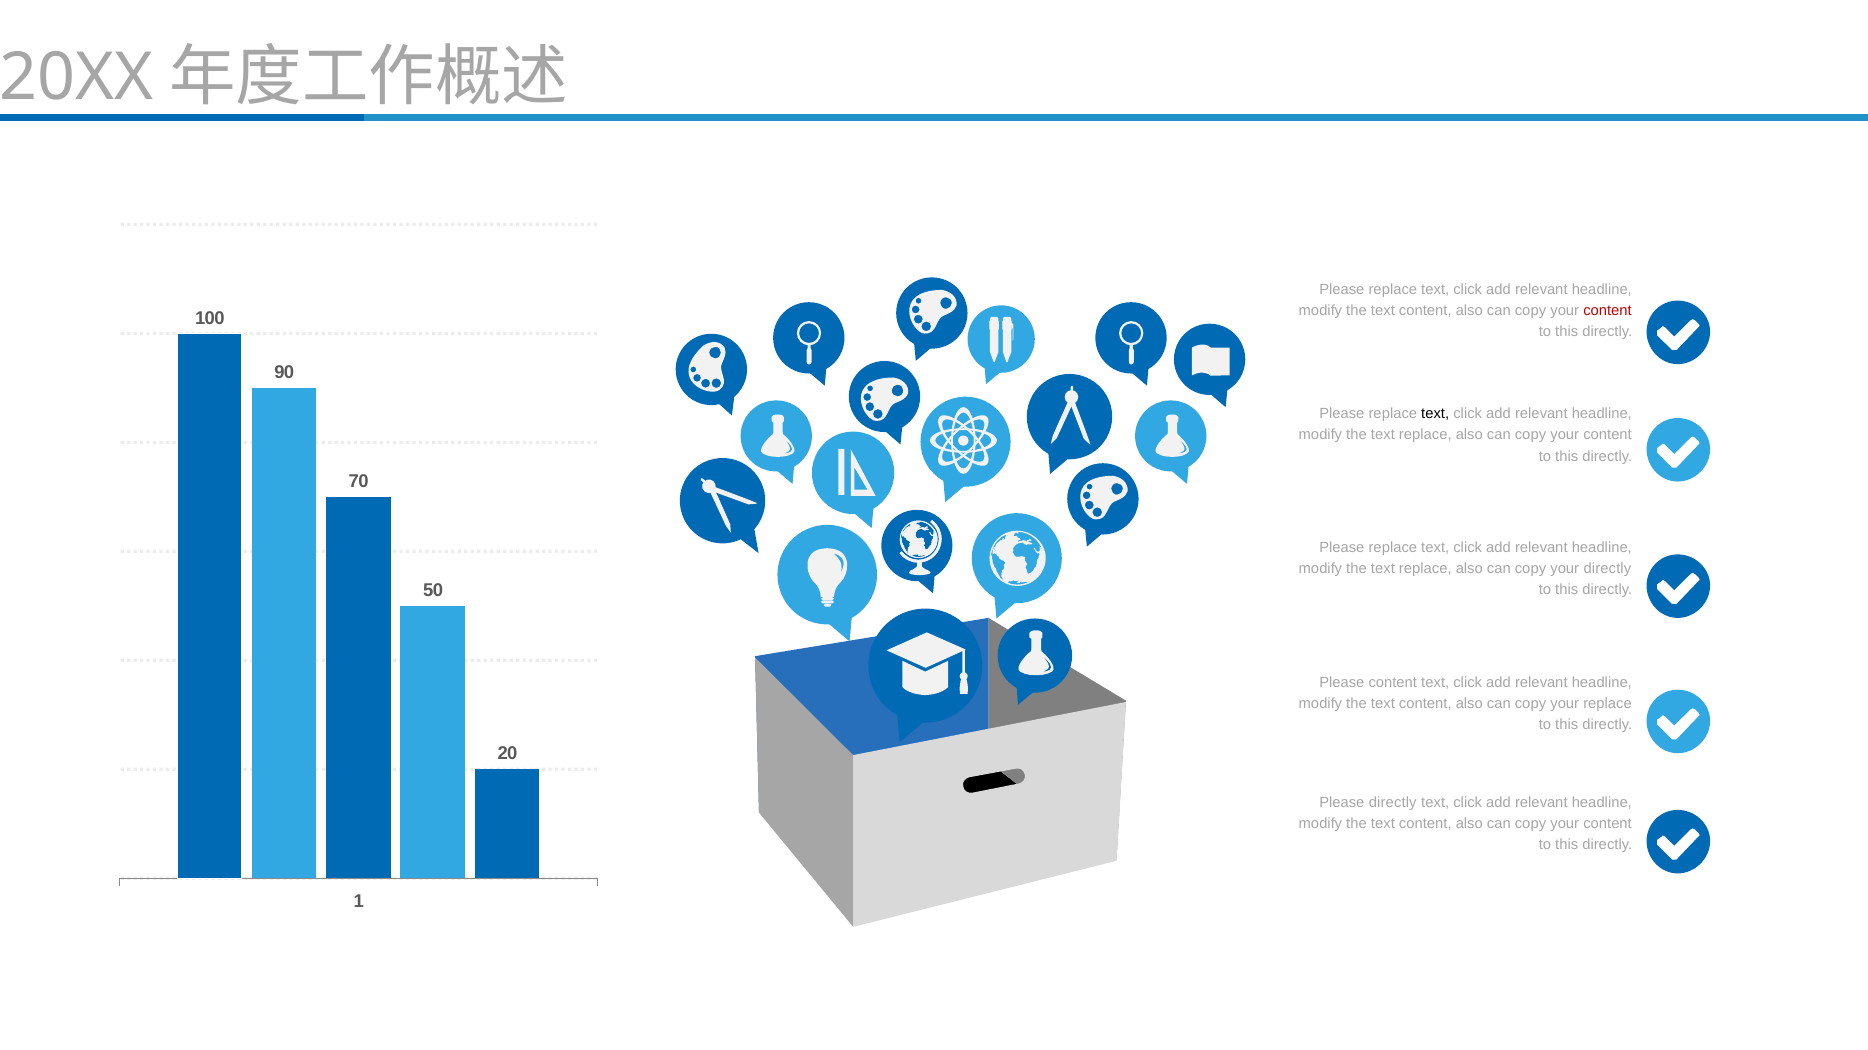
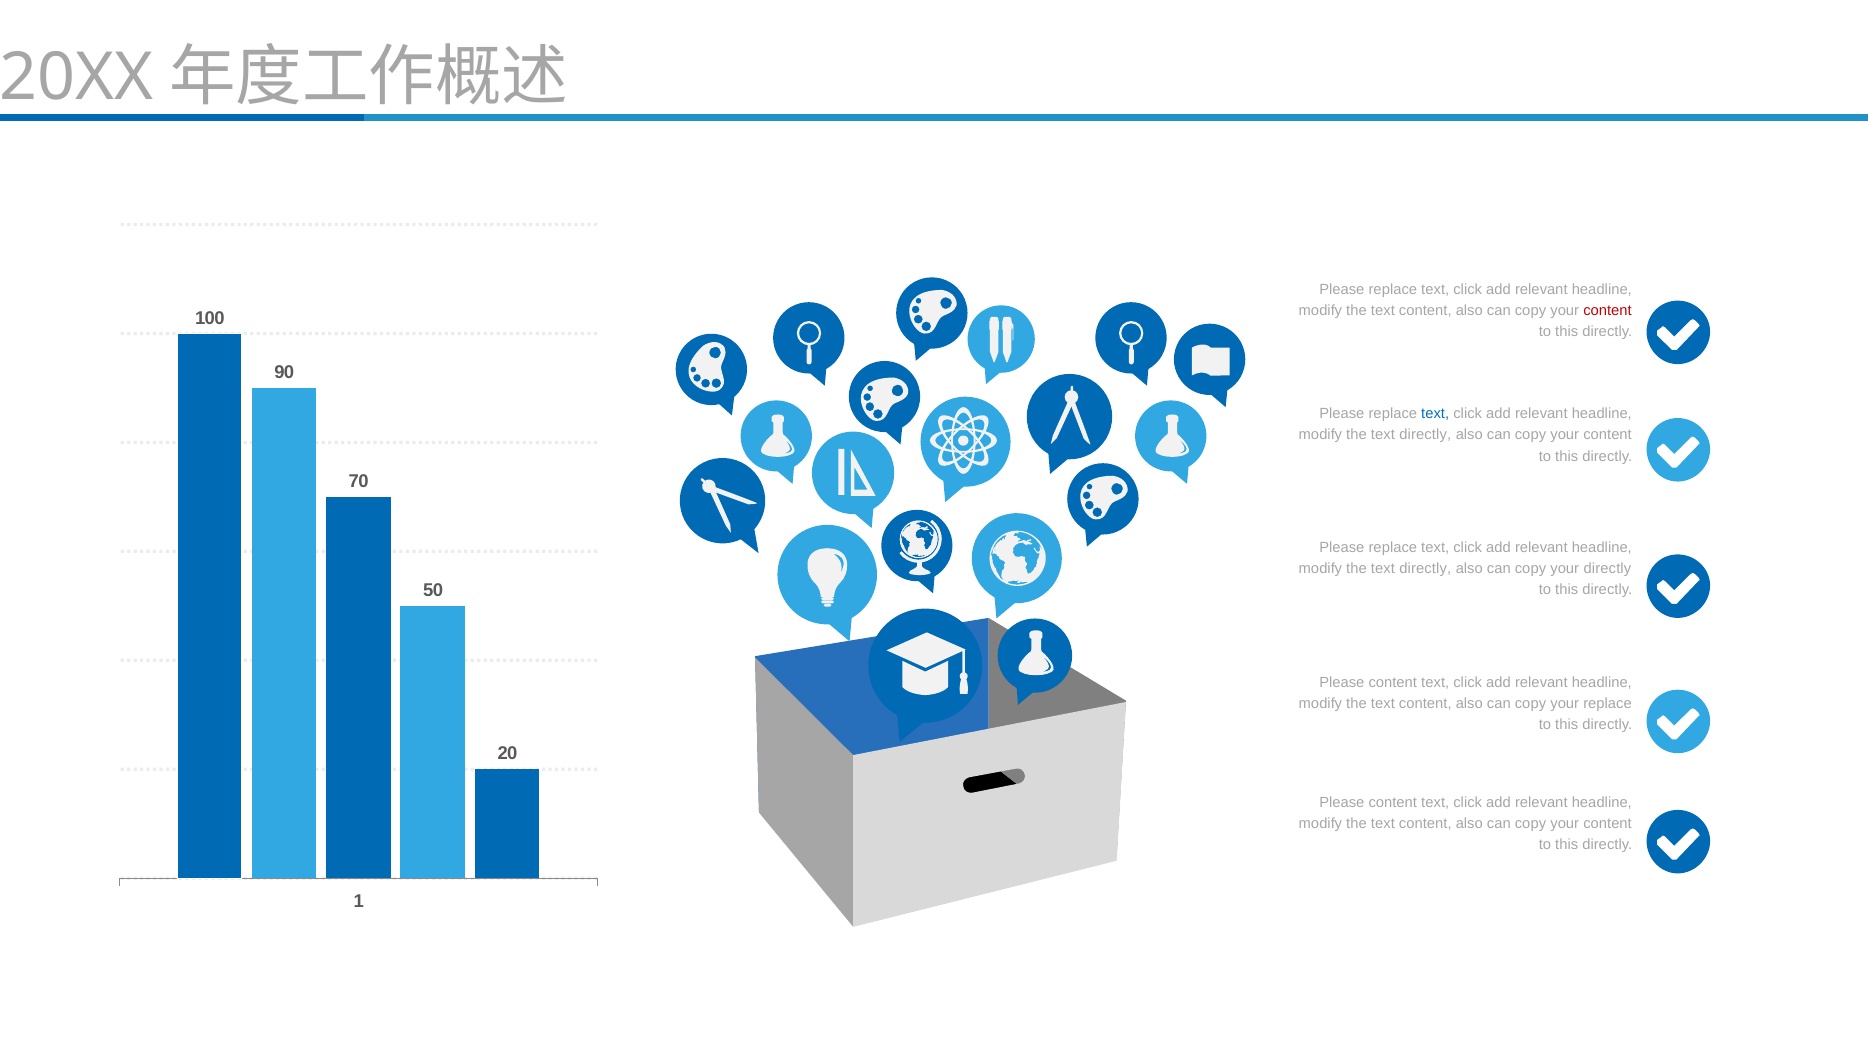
text at (1435, 414) colour: black -> blue
replace at (1425, 435): replace -> directly
replace at (1425, 569): replace -> directly
directly at (1393, 803): directly -> content
